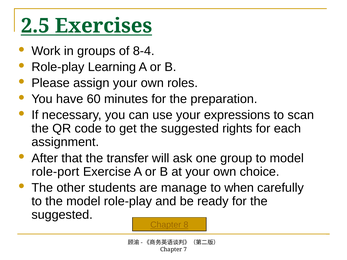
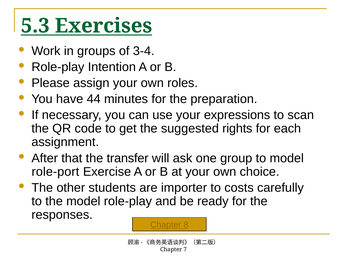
2.5: 2.5 -> 5.3
8-4: 8-4 -> 3-4
Learning: Learning -> Intention
60: 60 -> 44
manage: manage -> importer
when: when -> costs
suggested at (62, 215): suggested -> responses
